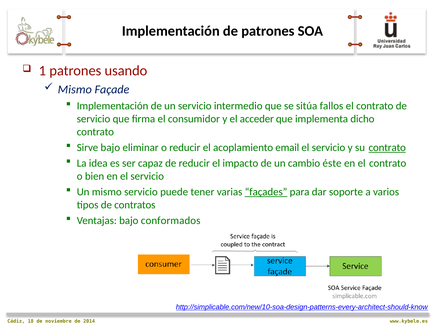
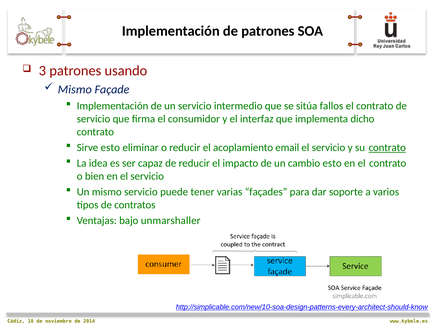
1: 1 -> 3
acceder: acceder -> interfaz
Sirve bajo: bajo -> esto
cambio éste: éste -> esto
façades underline: present -> none
conformados: conformados -> unmarshaller
